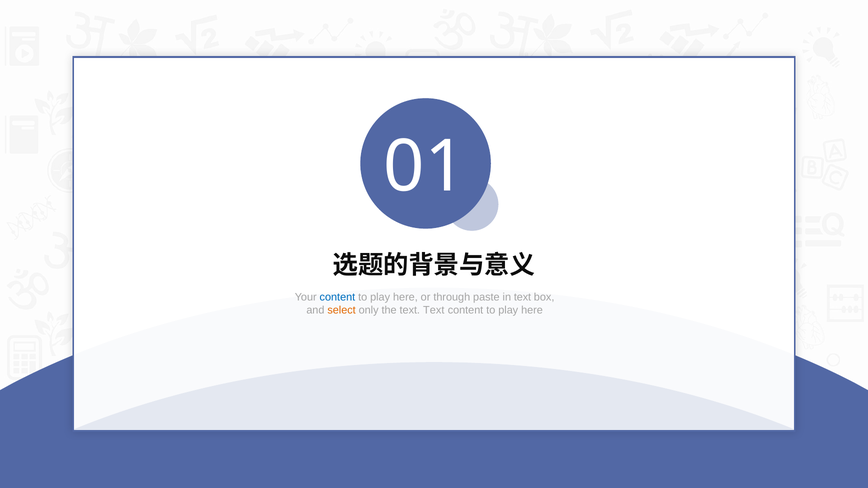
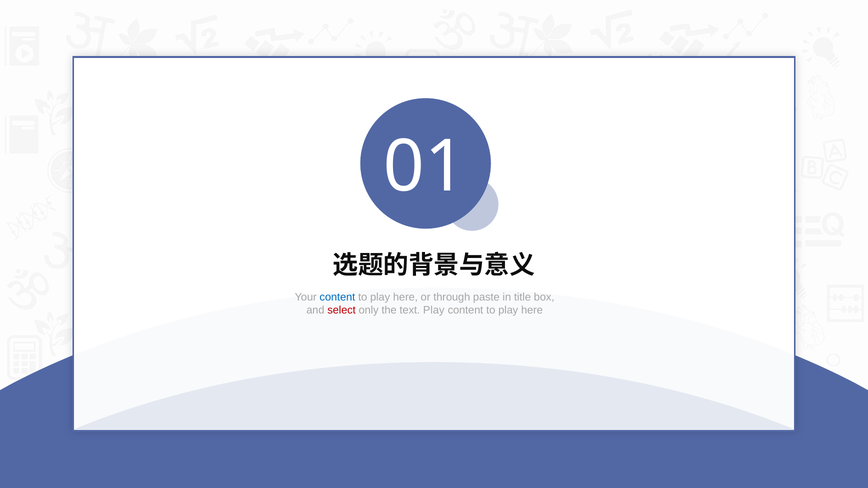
in text: text -> title
select colour: orange -> red
text Text: Text -> Play
